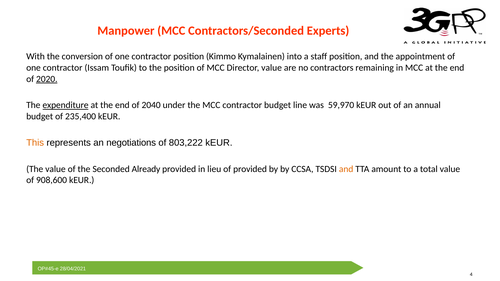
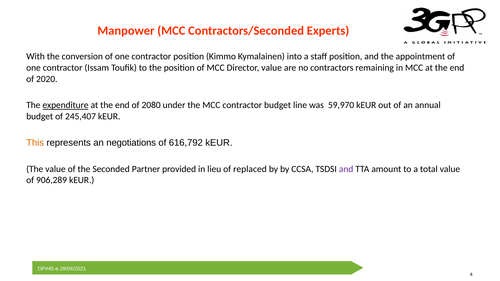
2020 underline: present -> none
2040: 2040 -> 2080
235,400: 235,400 -> 245,407
803,222: 803,222 -> 616,792
Already: Already -> Partner
of provided: provided -> replaced
and at (346, 169) colour: orange -> purple
908,600: 908,600 -> 906,289
